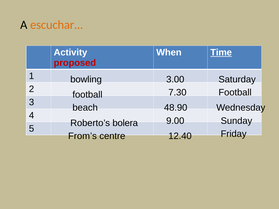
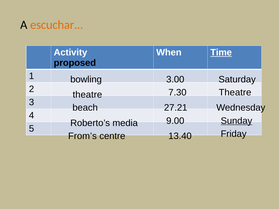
proposed colour: red -> black
Football at (235, 93): Football -> Theatre
football at (87, 95): football -> theatre
48.90: 48.90 -> 27.21
Sunday underline: none -> present
bolera: bolera -> media
12.40: 12.40 -> 13.40
